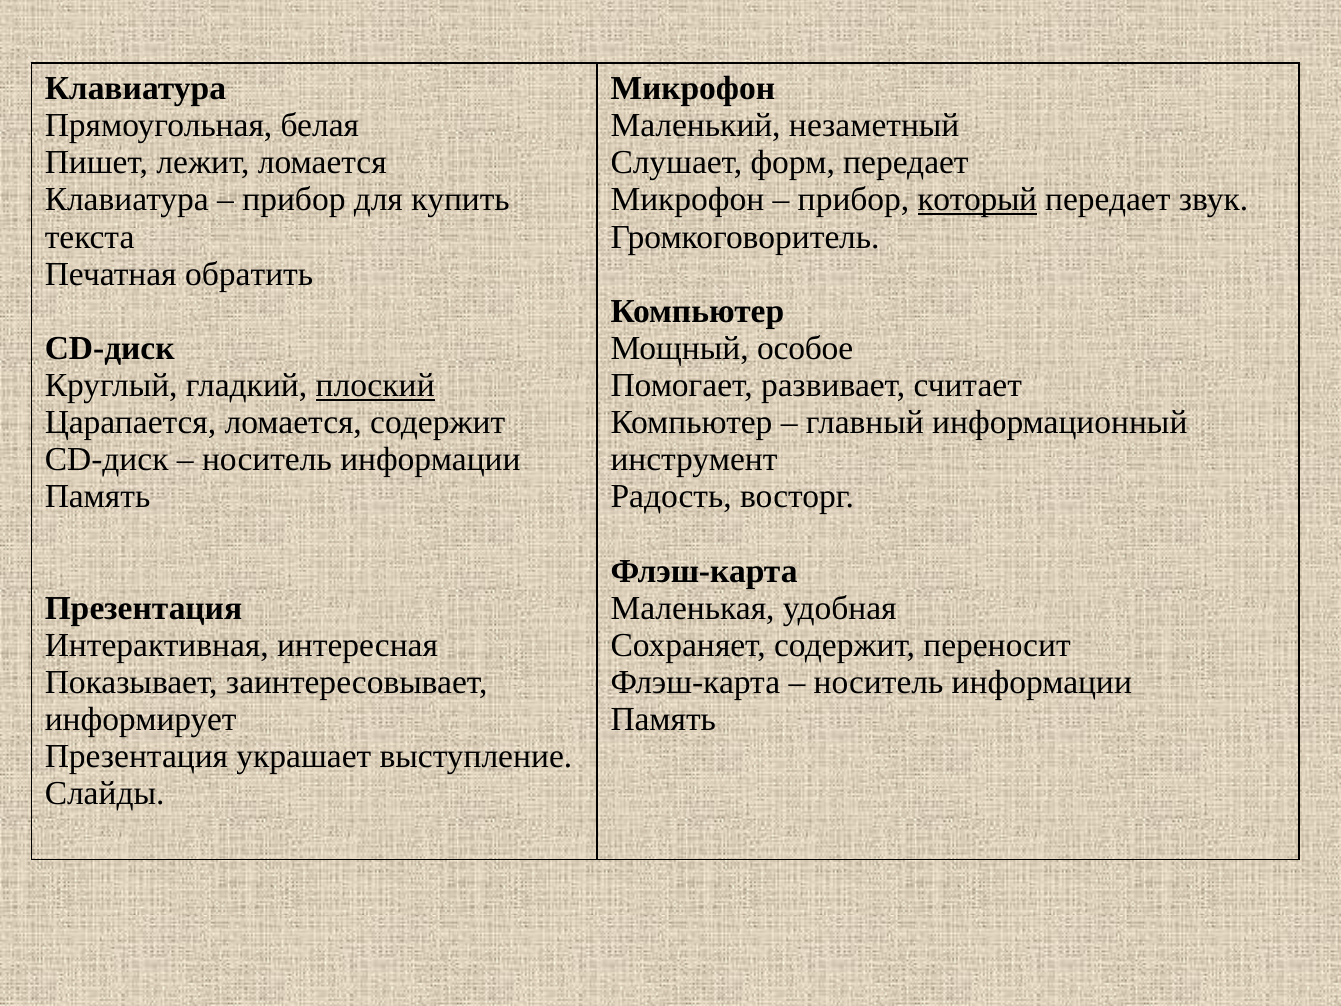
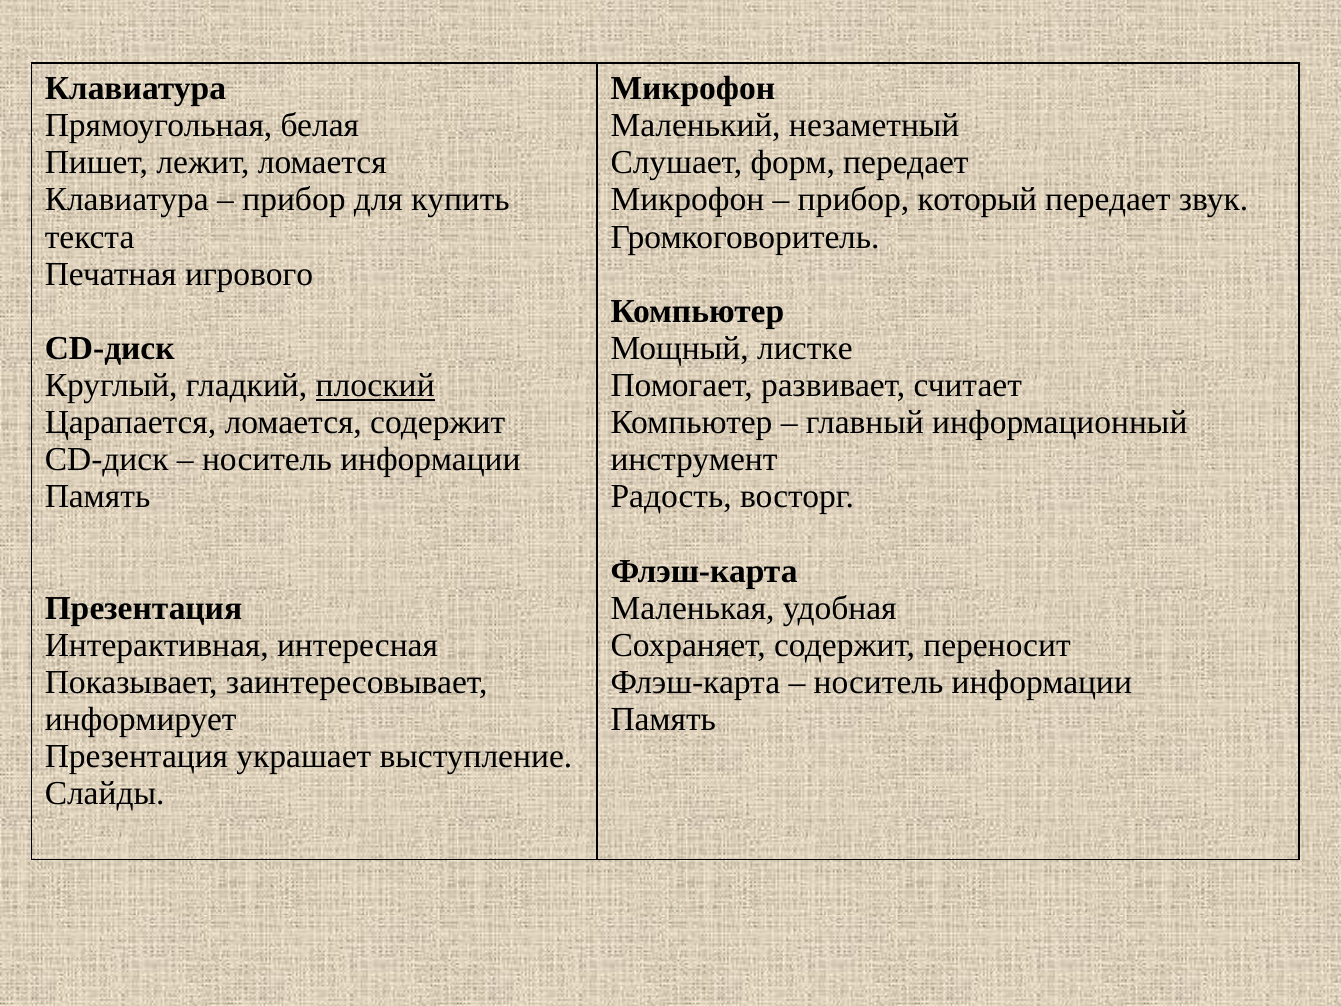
который underline: present -> none
обратить: обратить -> игрового
особое: особое -> листке
